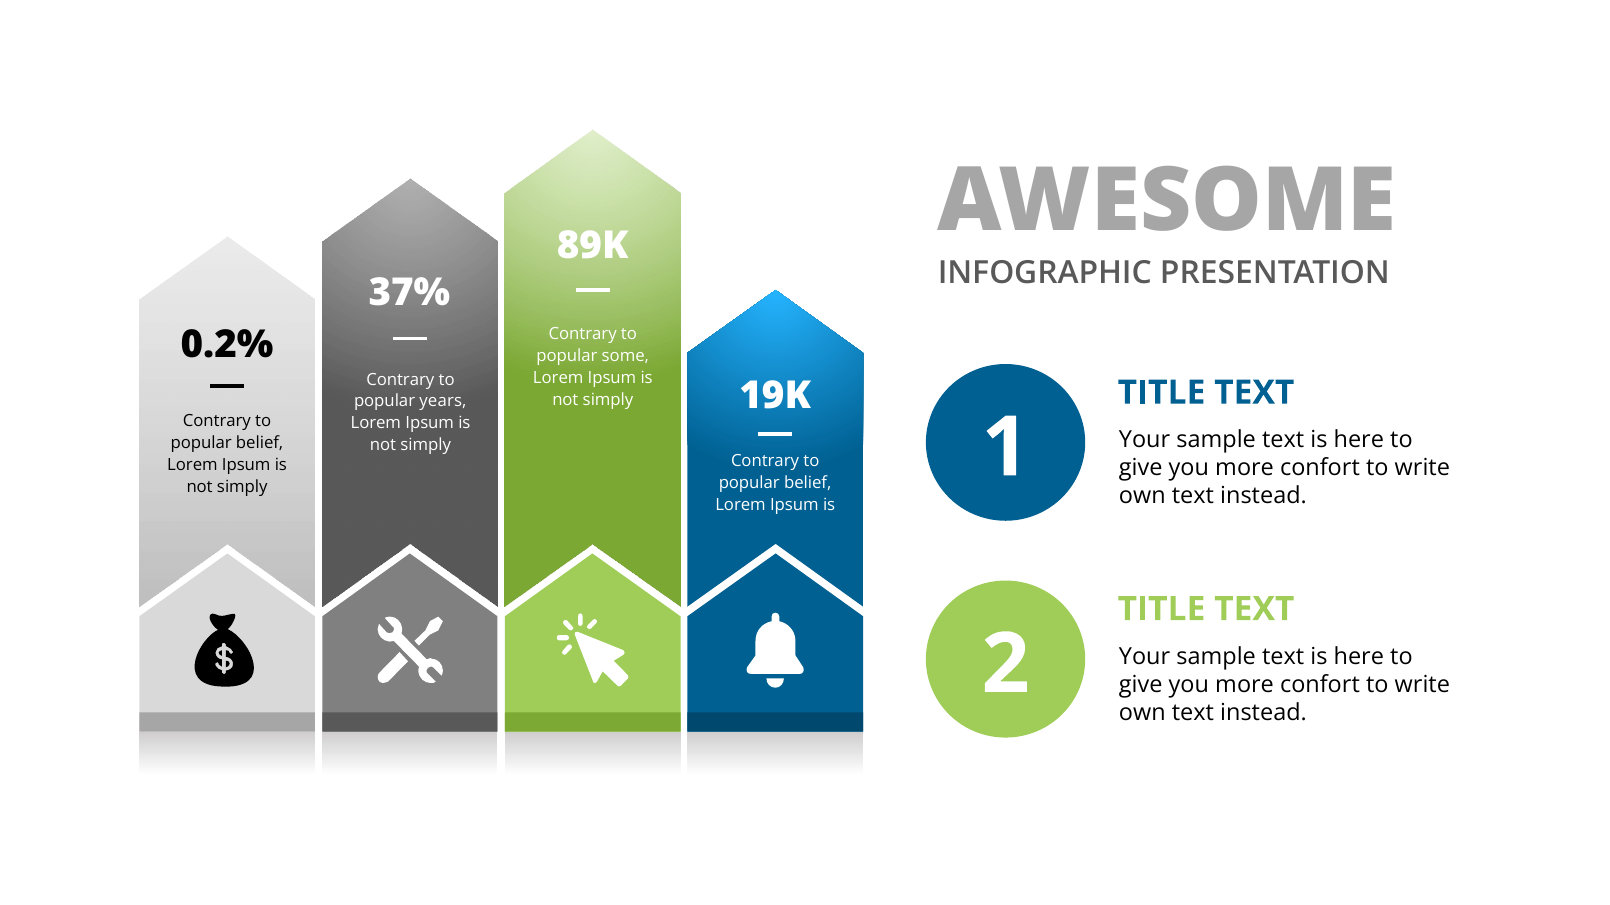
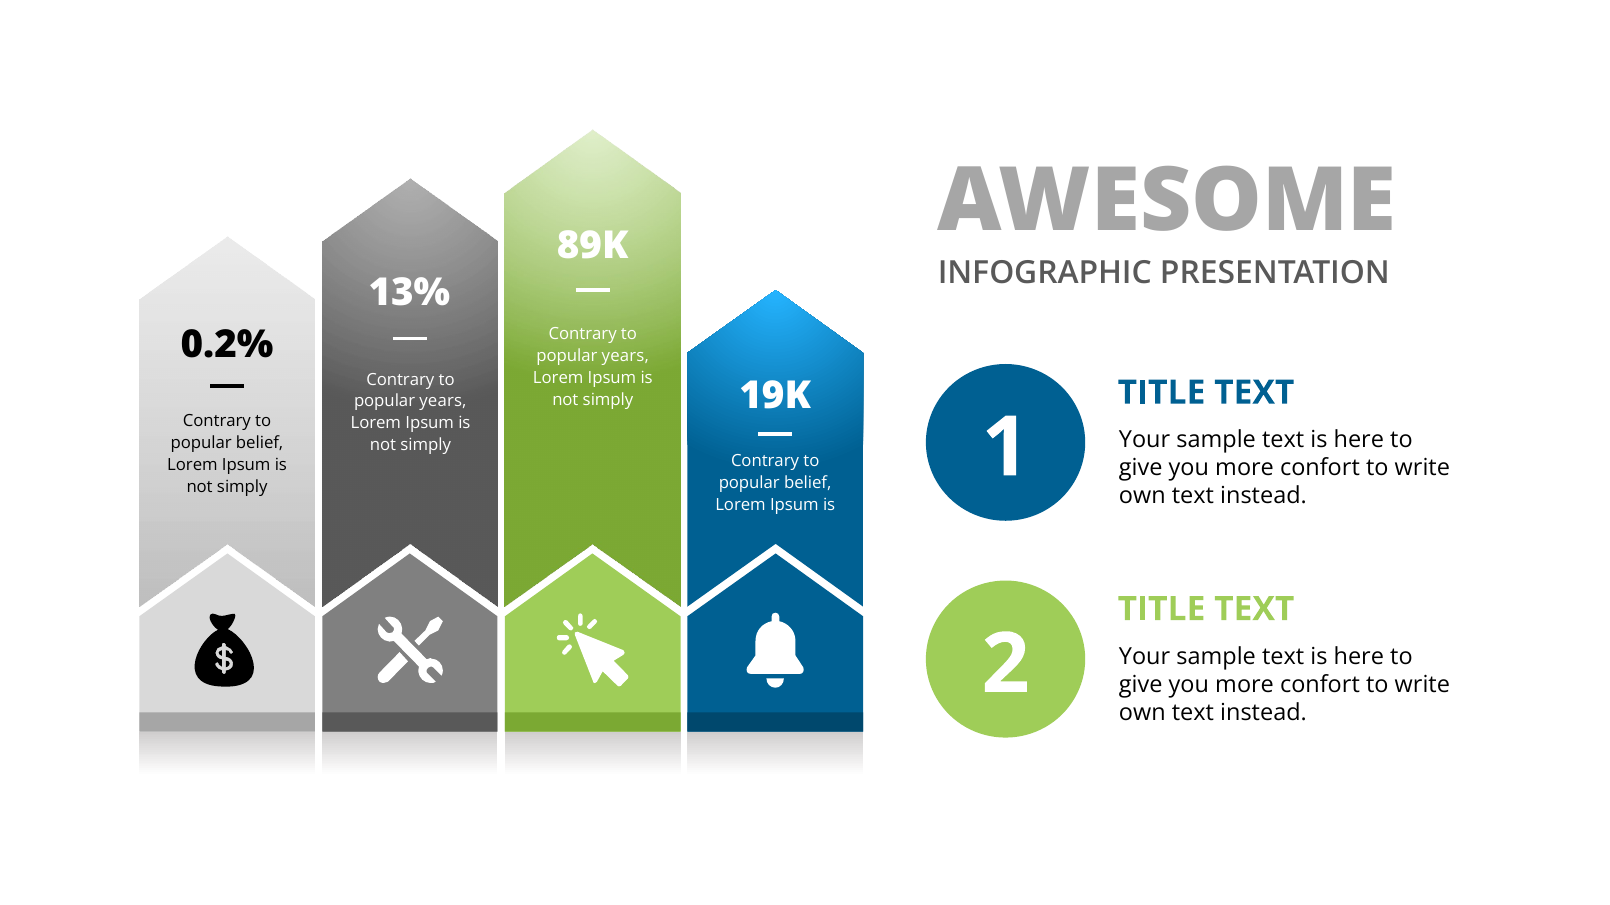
37%: 37% -> 13%
some at (625, 356): some -> years
